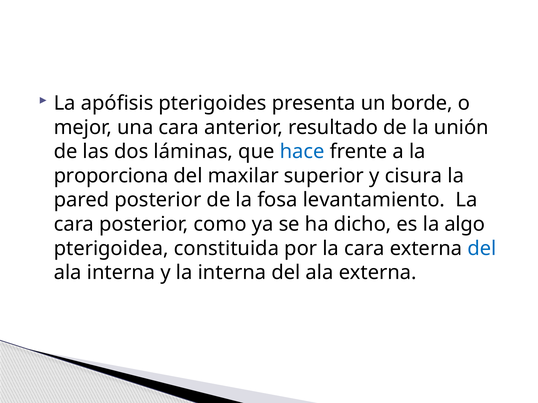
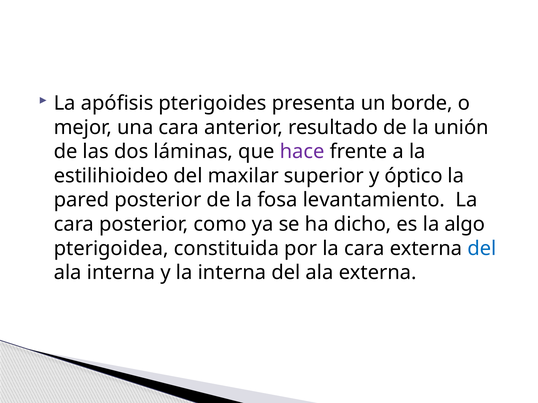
hace colour: blue -> purple
proporciona: proporciona -> estilihioideo
cisura: cisura -> óptico
